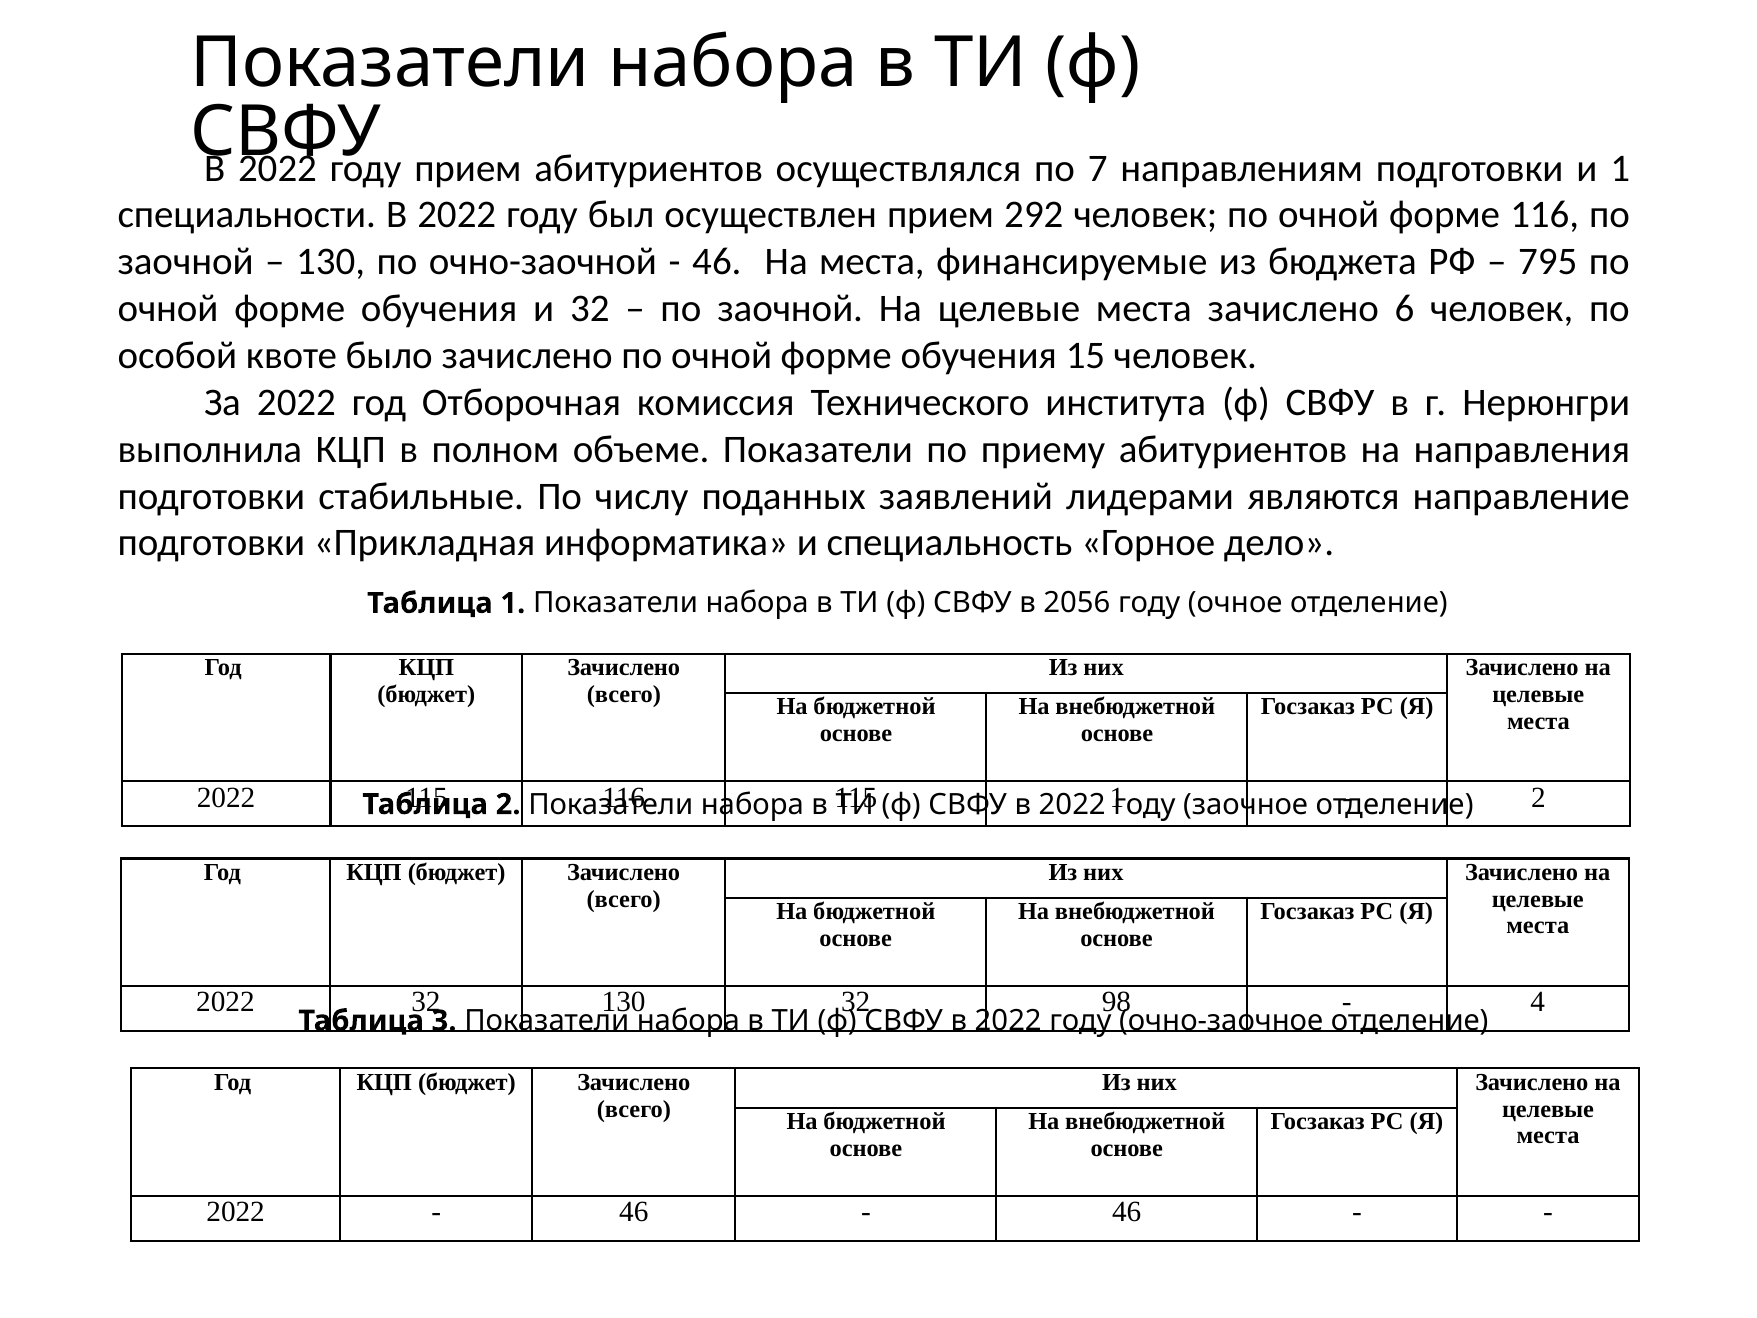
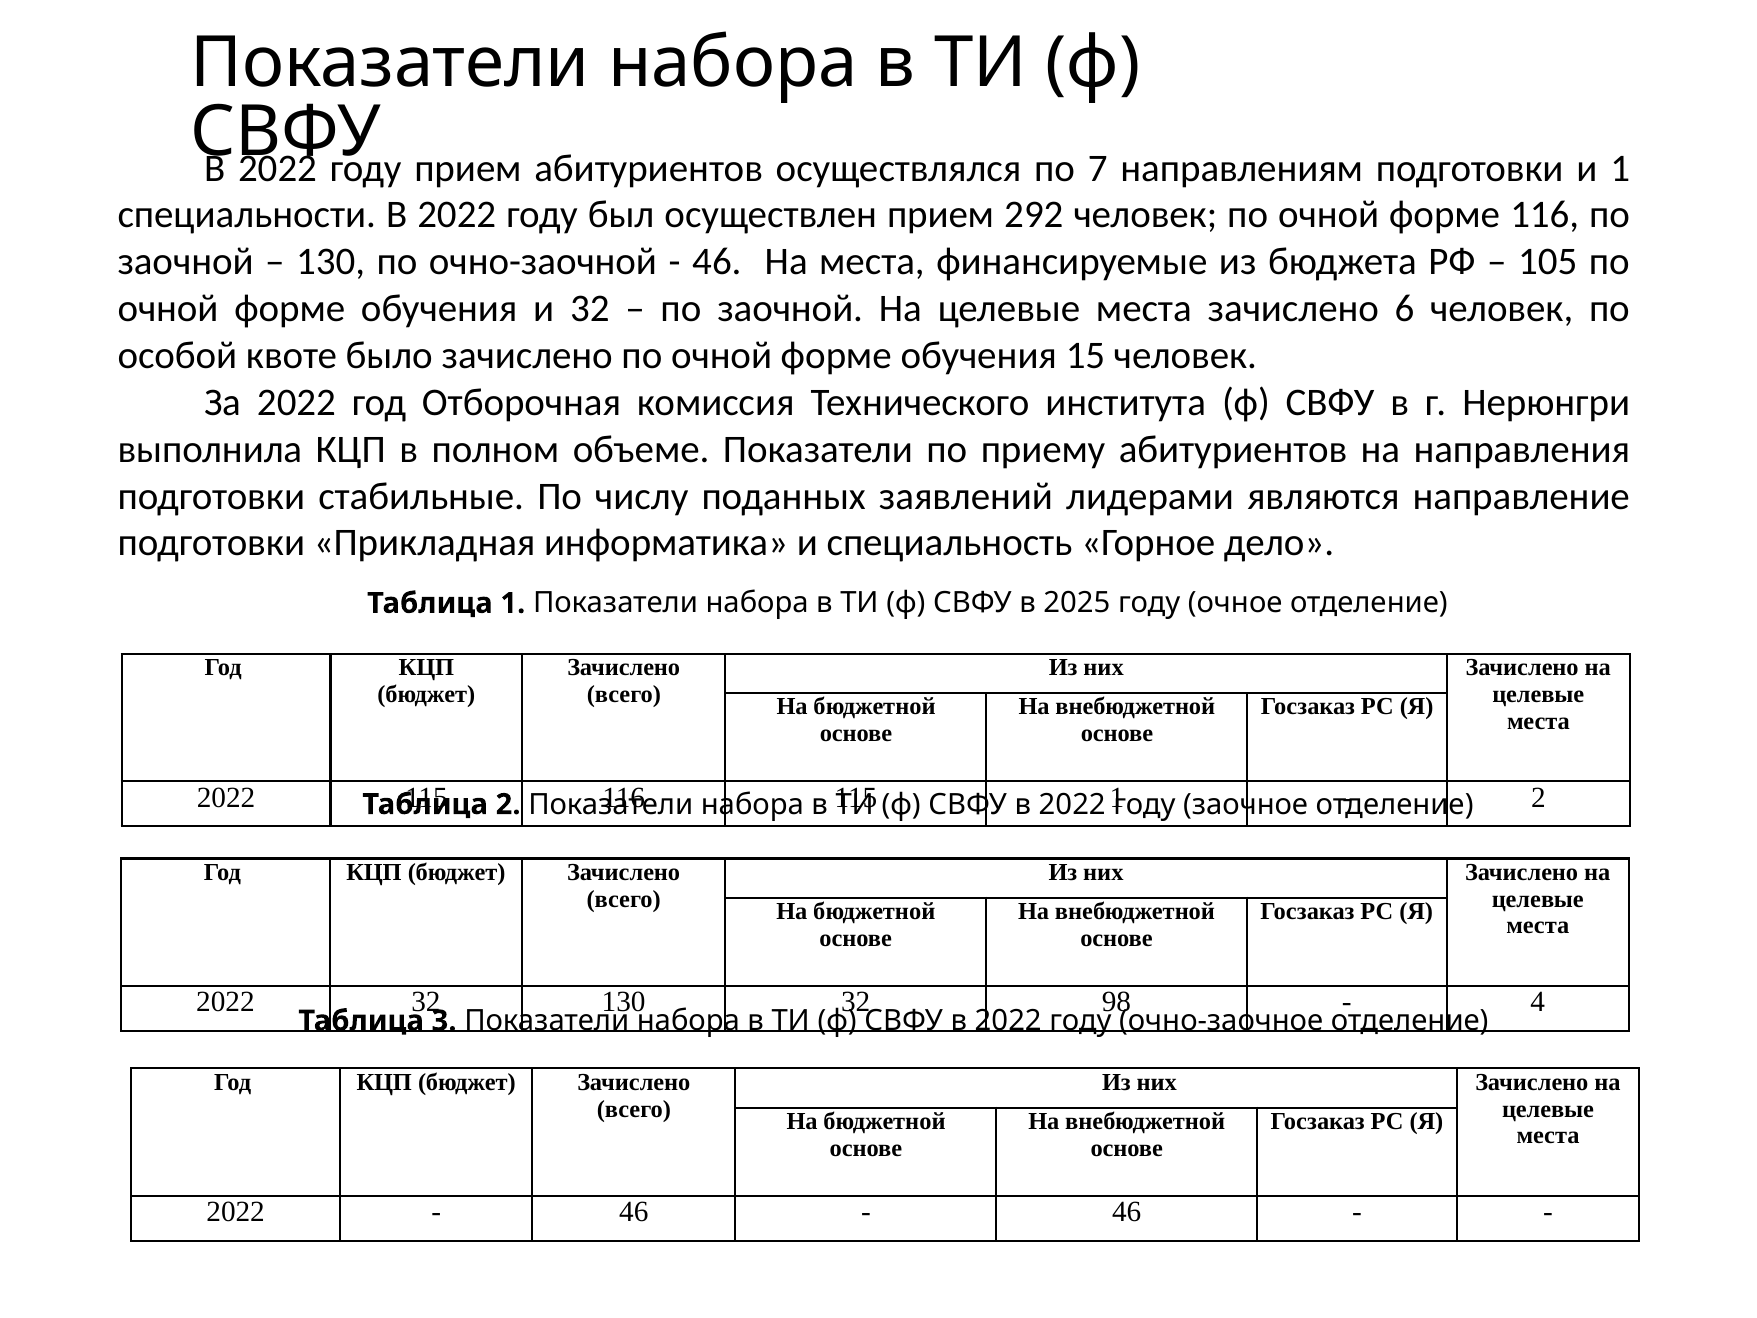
795: 795 -> 105
2056: 2056 -> 2025
